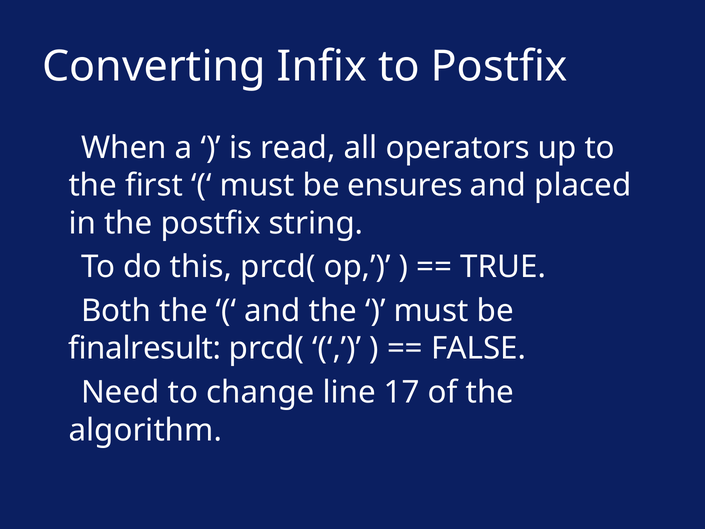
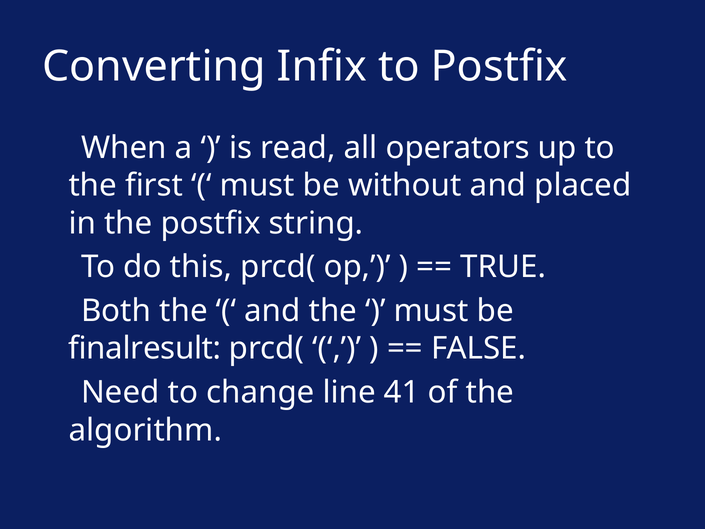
ensures: ensures -> without
17: 17 -> 41
